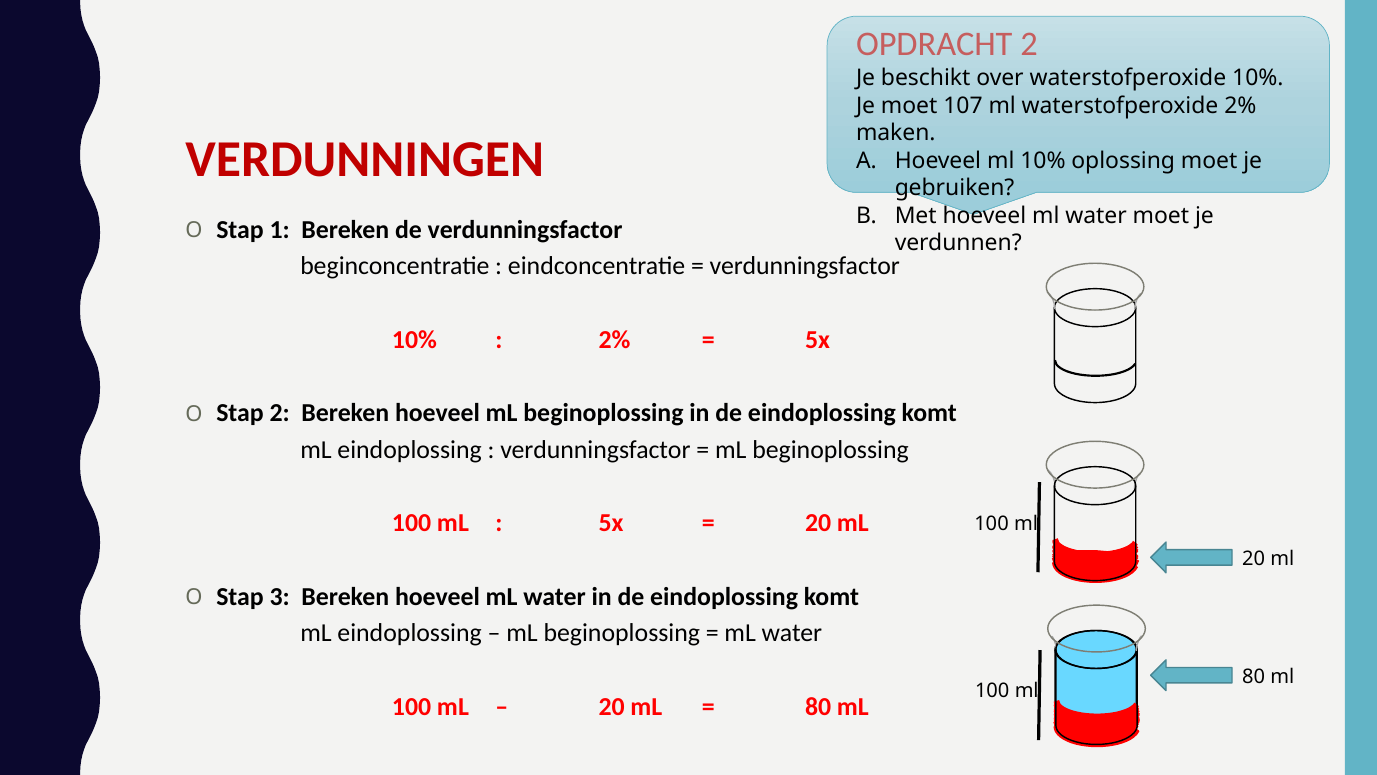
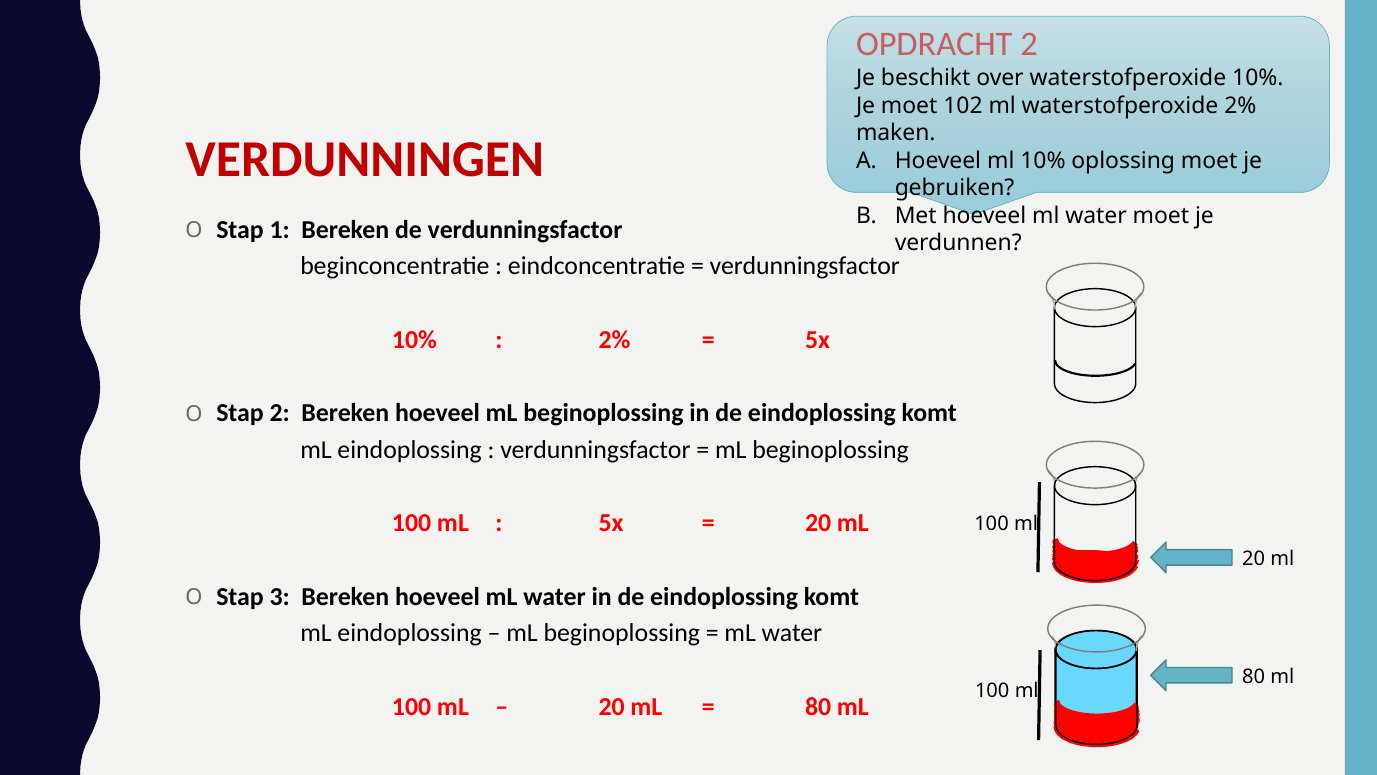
107: 107 -> 102
